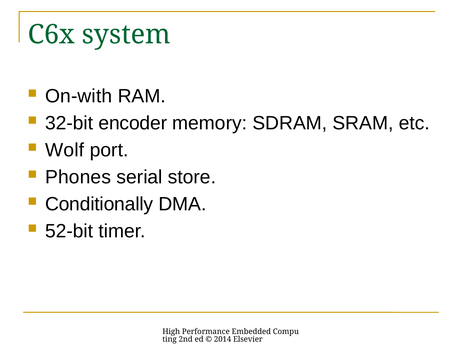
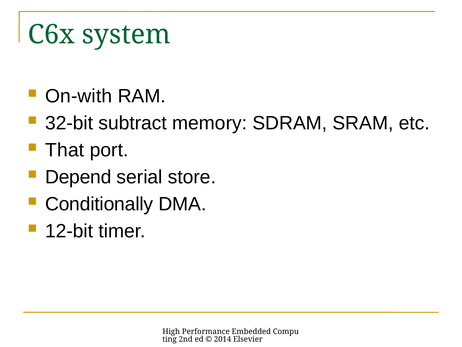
encoder: encoder -> subtract
Wolf: Wolf -> That
Phones: Phones -> Depend
52-bit: 52-bit -> 12-bit
